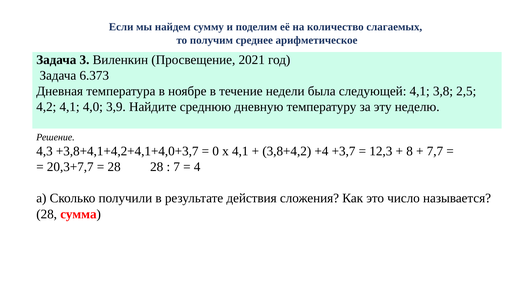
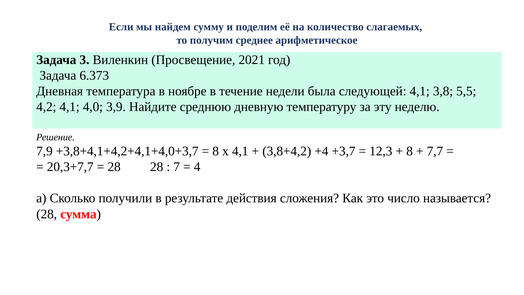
2,5: 2,5 -> 5,5
4,3: 4,3 -> 7,9
0 at (216, 151): 0 -> 8
